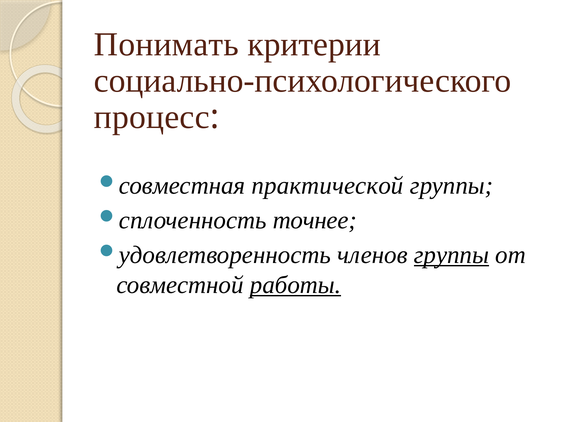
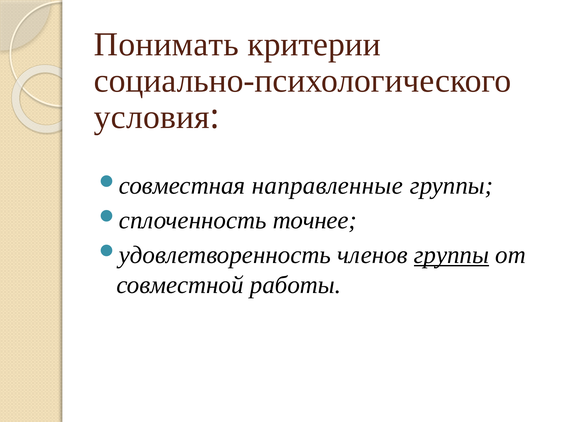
процесс: процесс -> условия
практической: практической -> направленные
работы underline: present -> none
